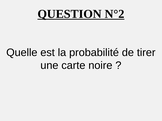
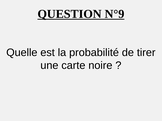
N°2: N°2 -> N°9
